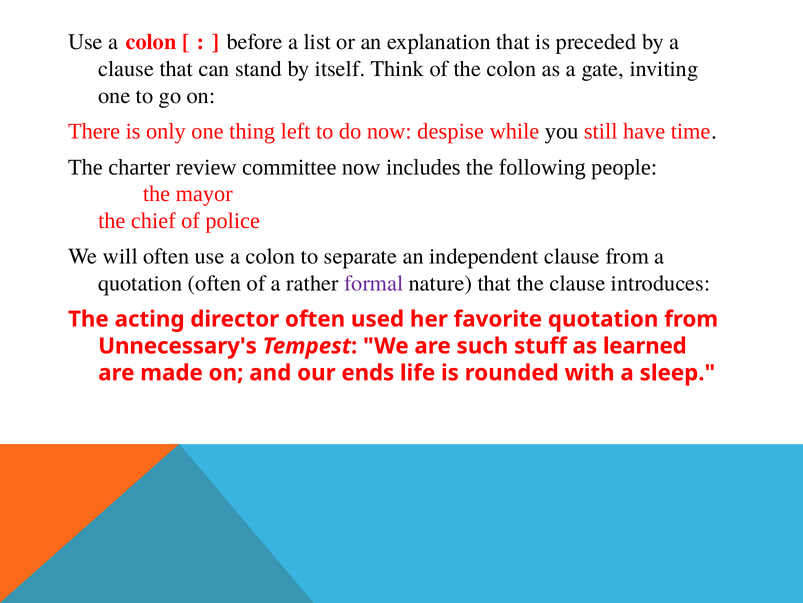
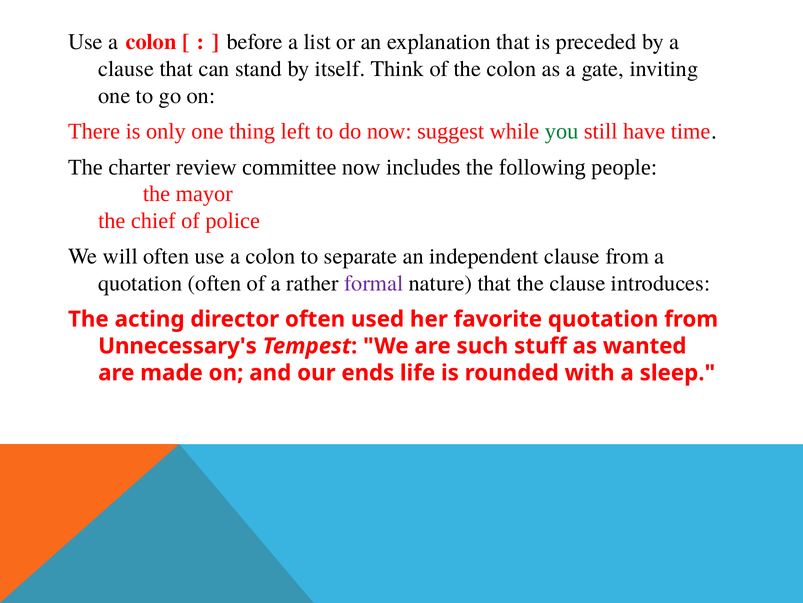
despise: despise -> suggest
you colour: black -> green
learned: learned -> wanted
